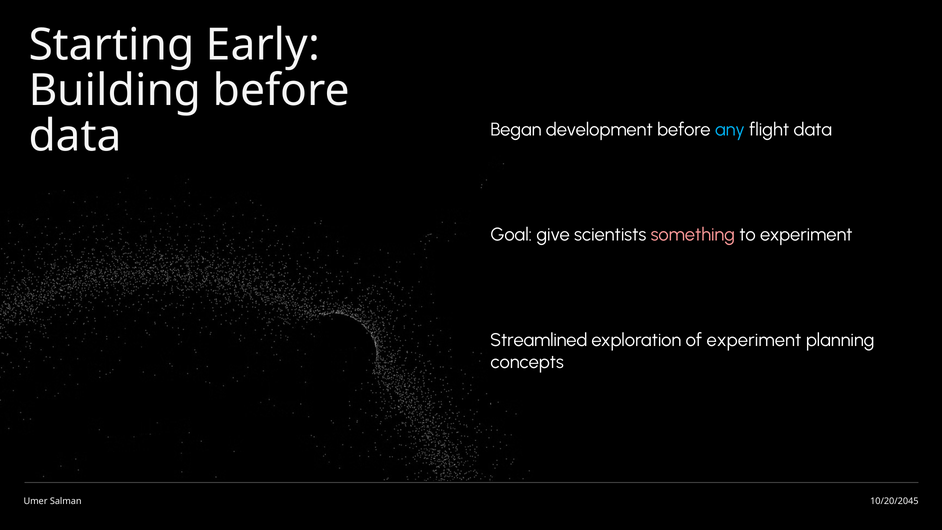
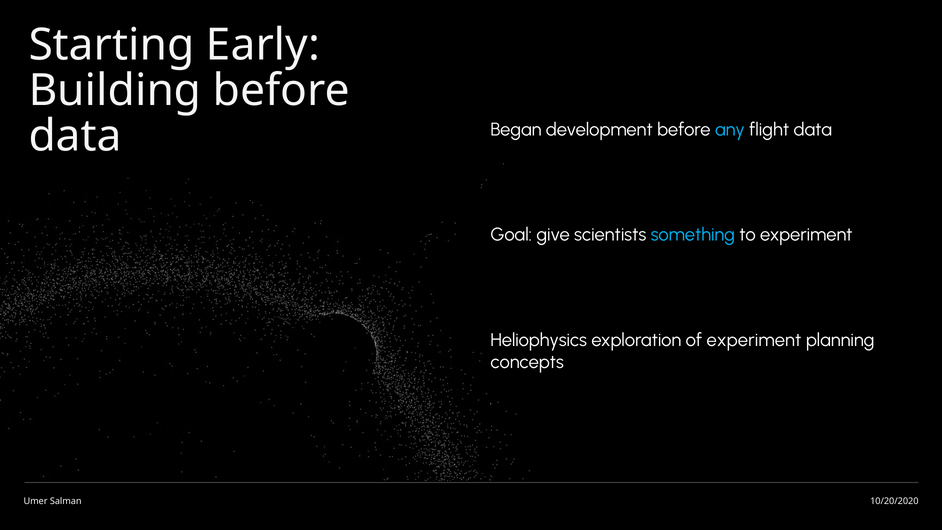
something colour: pink -> light blue
Streamlined: Streamlined -> Heliophysics
10/20/2045: 10/20/2045 -> 10/20/2020
